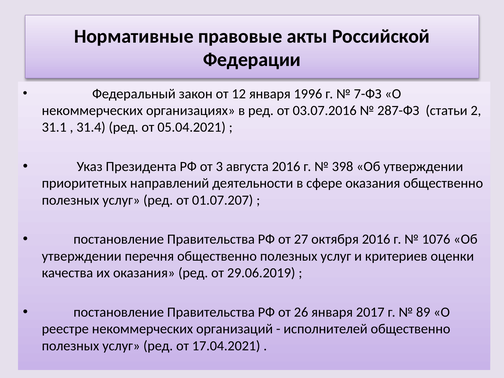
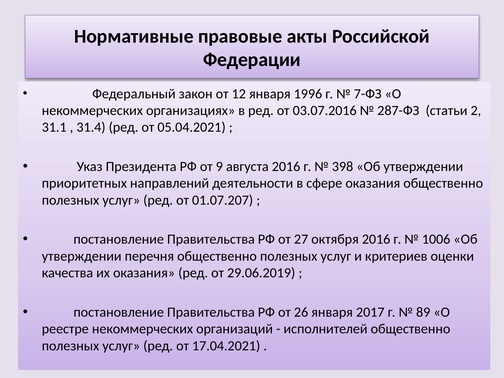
3: 3 -> 9
1076: 1076 -> 1006
